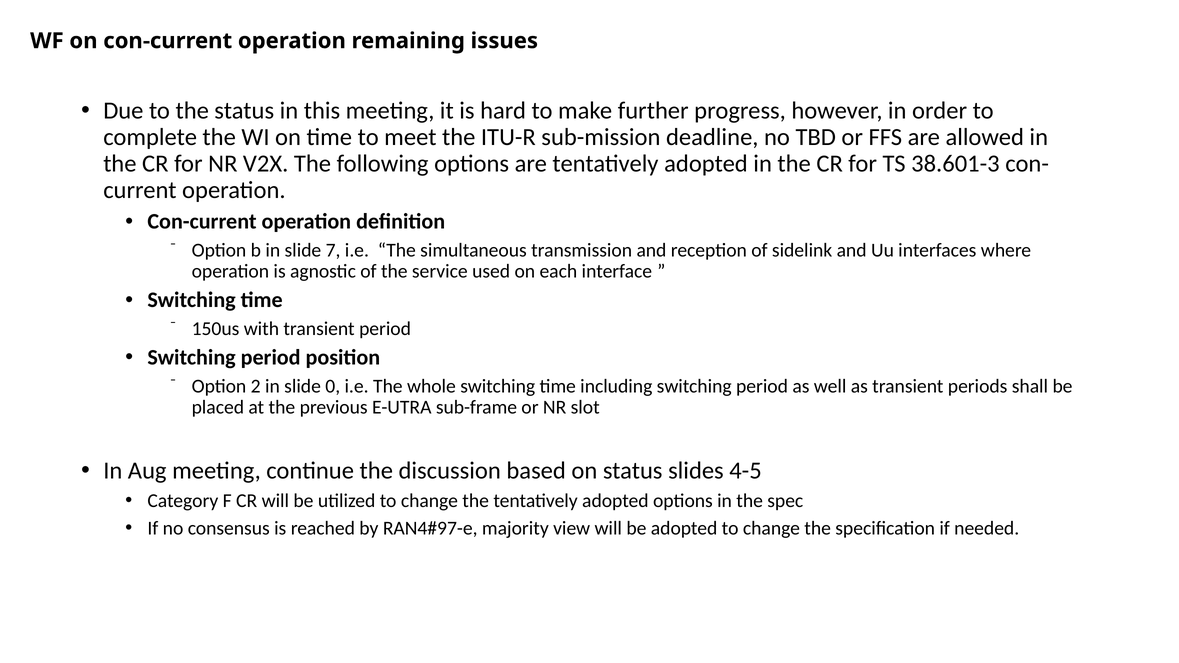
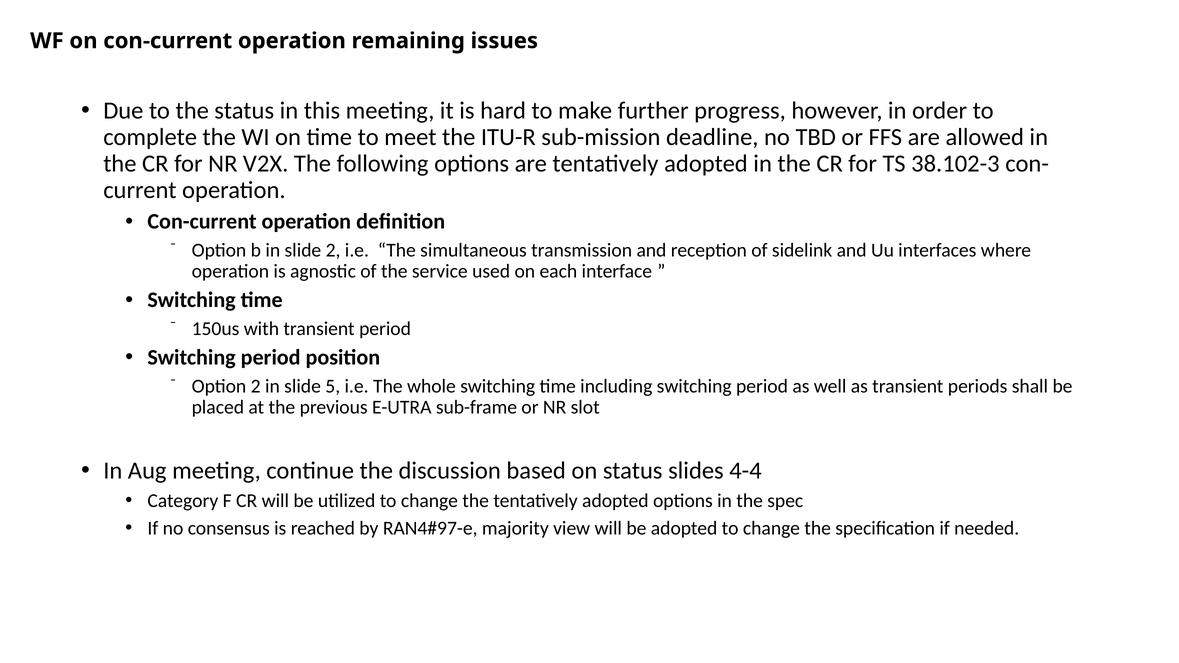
38.601-3: 38.601-3 -> 38.102-3
slide 7: 7 -> 2
0: 0 -> 5
4-5: 4-5 -> 4-4
